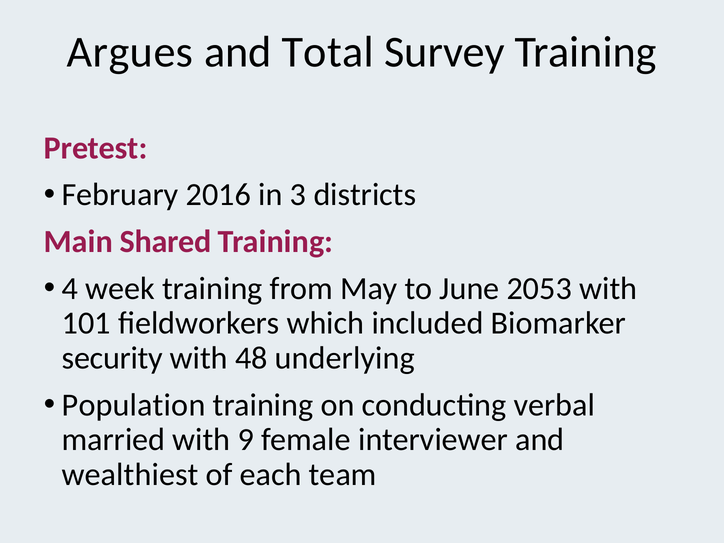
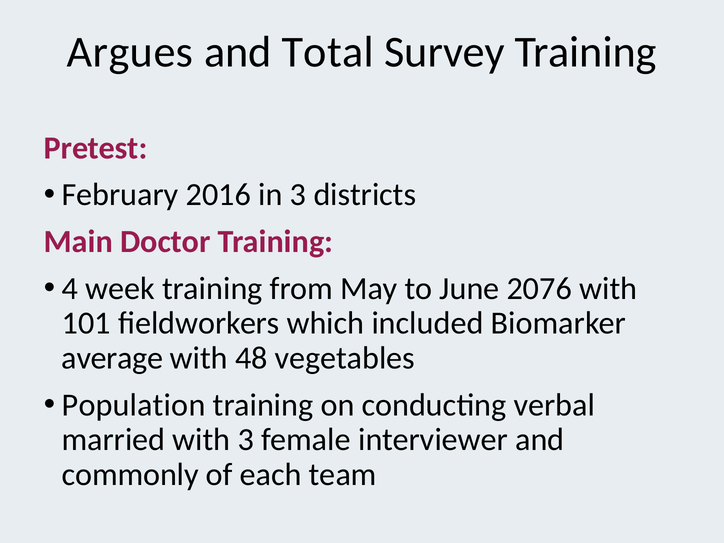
Shared: Shared -> Doctor
2053: 2053 -> 2076
security: security -> average
underlying: underlying -> vegetables
with 9: 9 -> 3
wealthiest: wealthiest -> commonly
